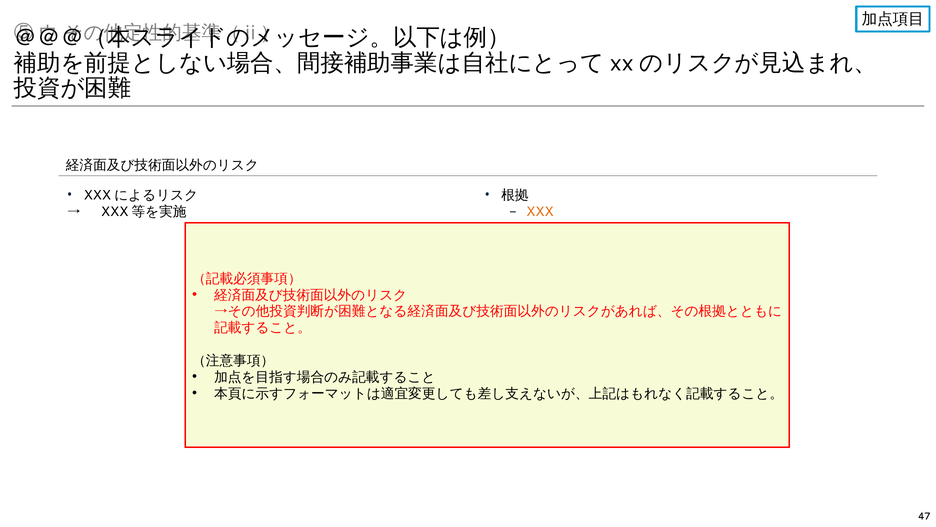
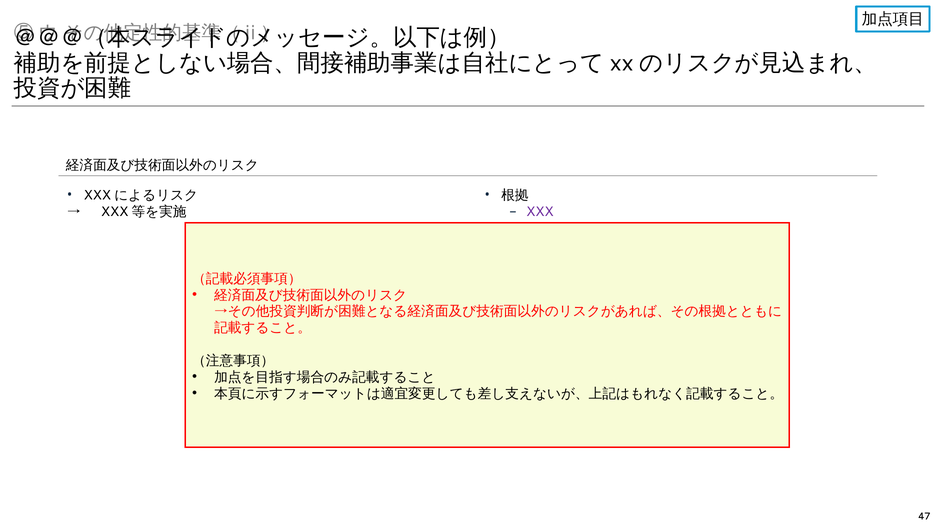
XXX colour: orange -> purple
